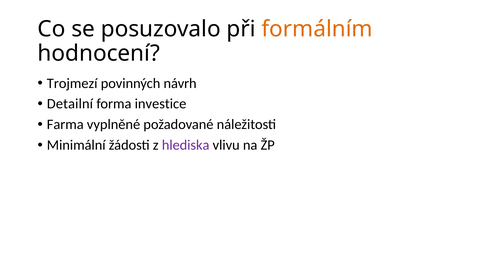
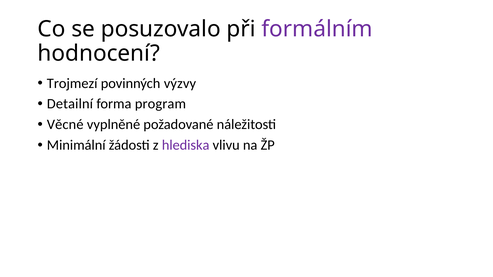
formálním colour: orange -> purple
návrh: návrh -> výzvy
investice: investice -> program
Farma: Farma -> Věcné
